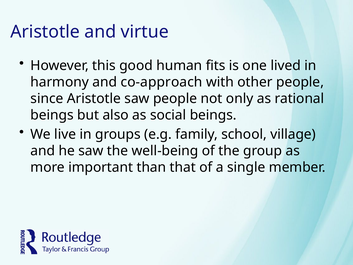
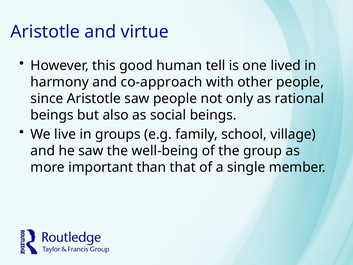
fits: fits -> tell
